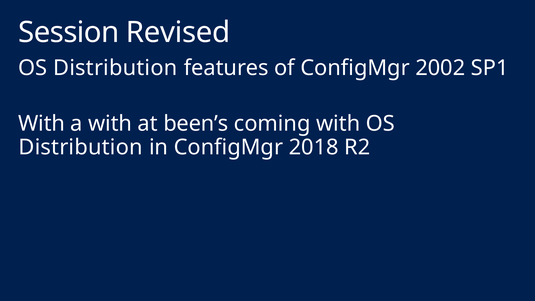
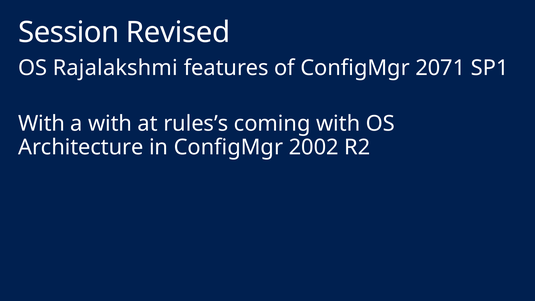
Distribution at (115, 68): Distribution -> Rajalakshmi
2002: 2002 -> 2071
been’s: been’s -> rules’s
Distribution at (81, 147): Distribution -> Architecture
2018: 2018 -> 2002
